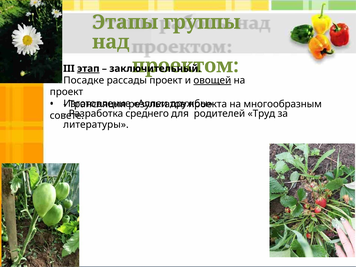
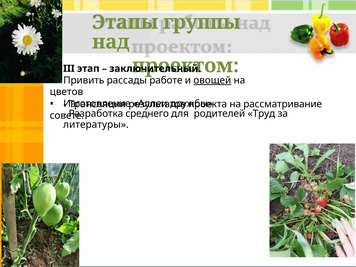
этап underline: present -> none
Посадке: Посадке -> Привить
рассады проект: проект -> работе
проект at (66, 92): проект -> цветов
многообразным: многообразным -> рассматривание
